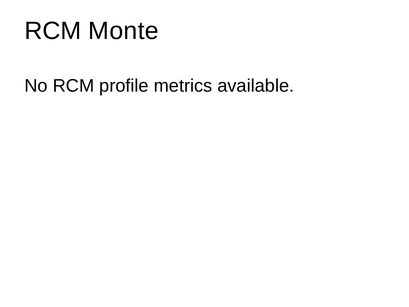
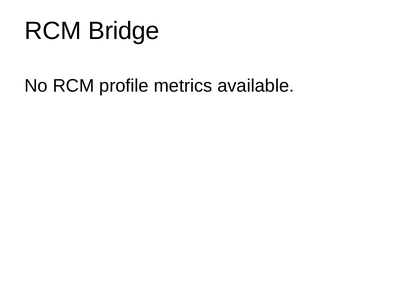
Monte: Monte -> Bridge
